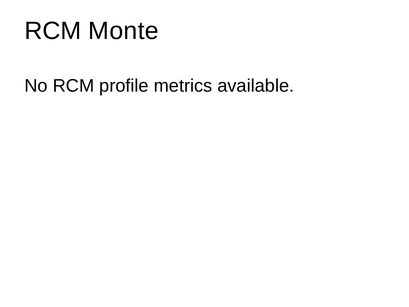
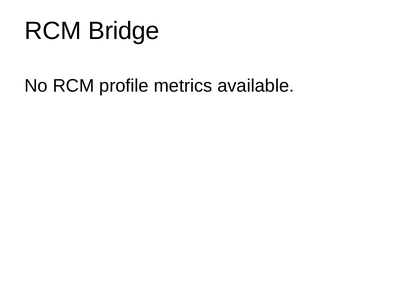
Monte: Monte -> Bridge
